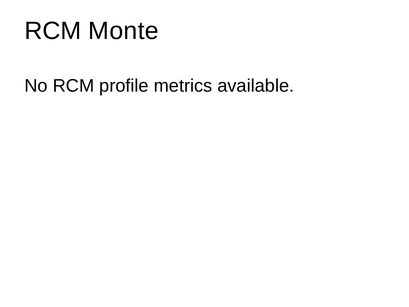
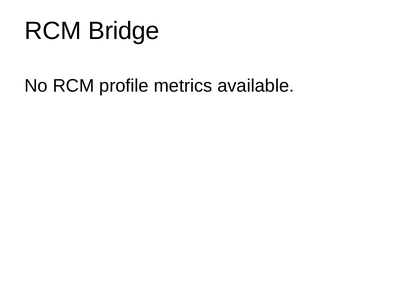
Monte: Monte -> Bridge
